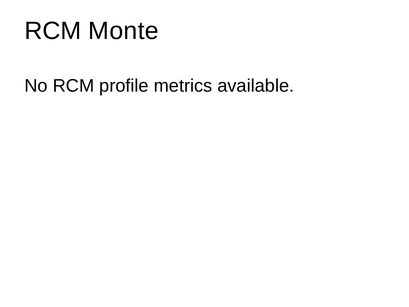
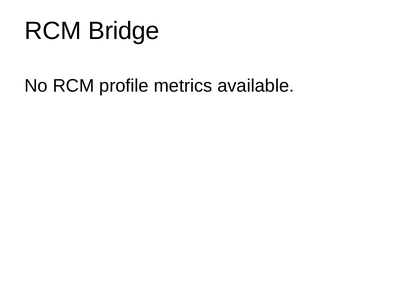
Monte: Monte -> Bridge
